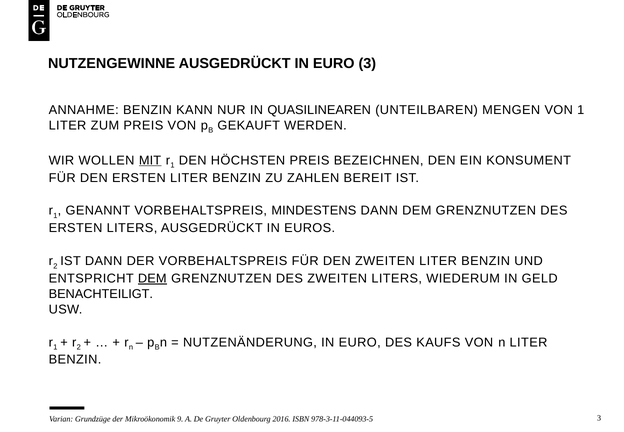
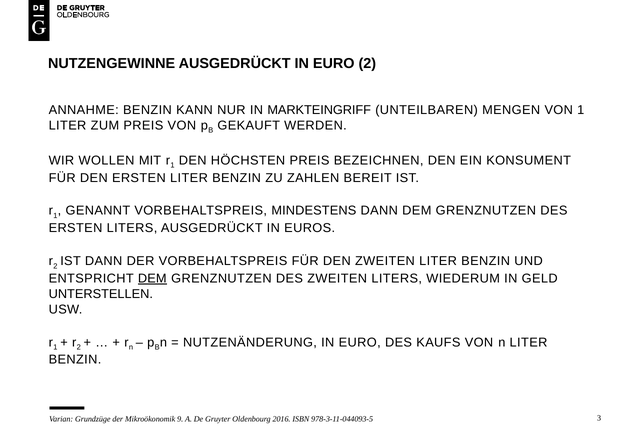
EURO 3: 3 -> 2
QUASILINEAREN: QUASILINEAREN -> MARKTEINGRIFF
MIT underline: present -> none
BENACHTEILIGT: BENACHTEILIGT -> UNTERSTELLEN
